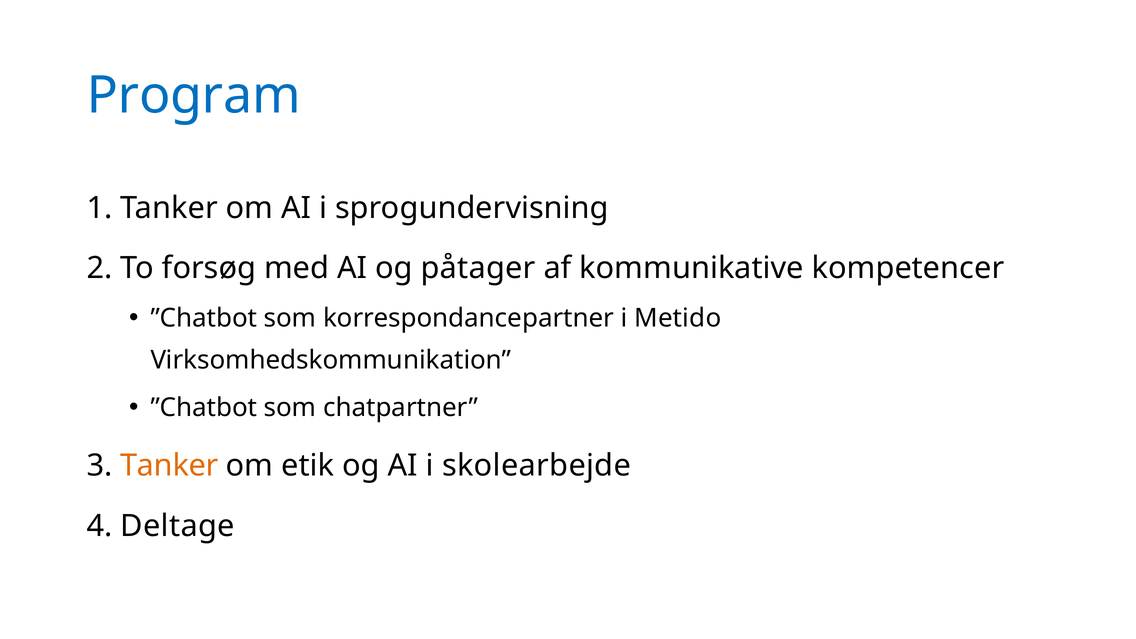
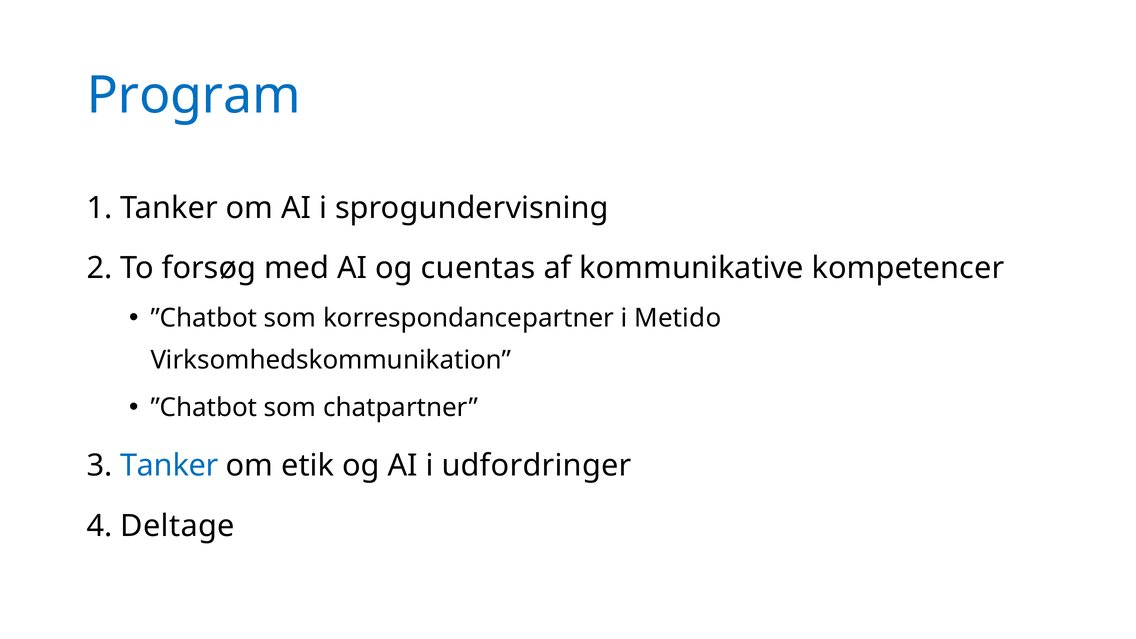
påtager: påtager -> cuentas
Tanker at (169, 466) colour: orange -> blue
skolearbejde: skolearbejde -> udfordringer
